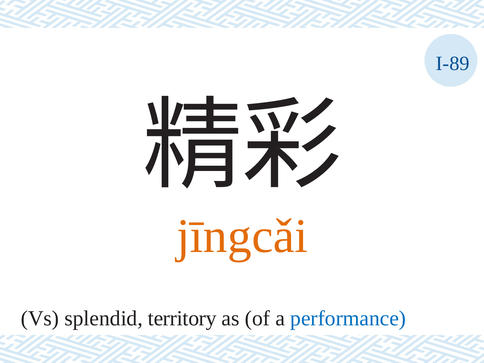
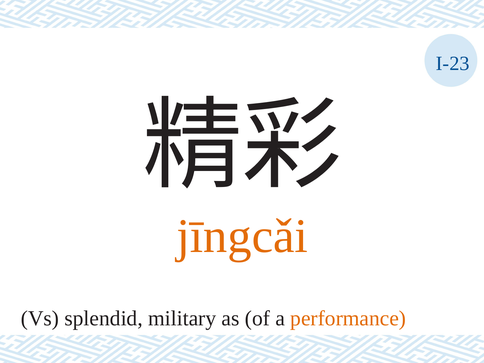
I-89: I-89 -> I-23
territory: territory -> military
performance colour: blue -> orange
